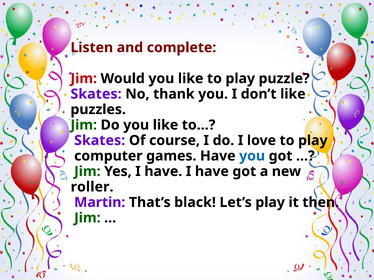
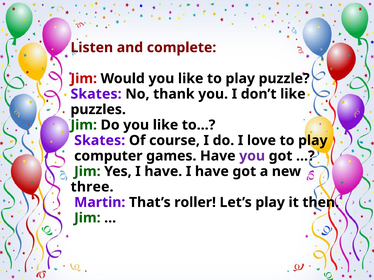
you at (252, 156) colour: blue -> purple
roller: roller -> three
black: black -> roller
